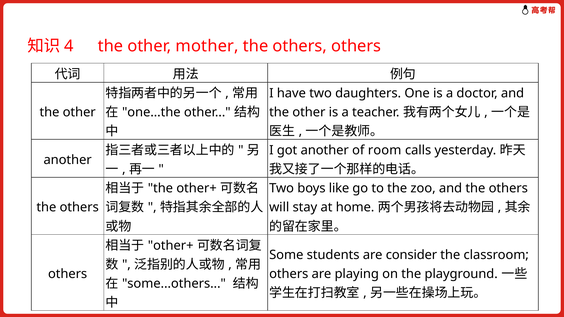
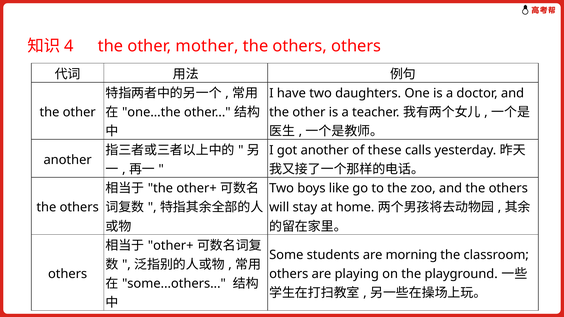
room: room -> these
consider: consider -> morning
